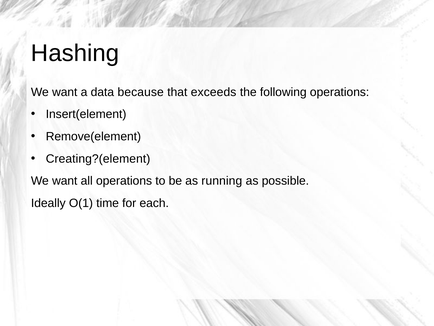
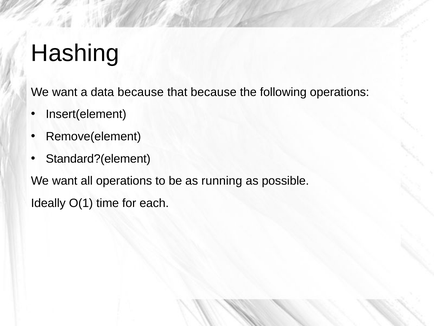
that exceeds: exceeds -> because
Creating?(element: Creating?(element -> Standard?(element
